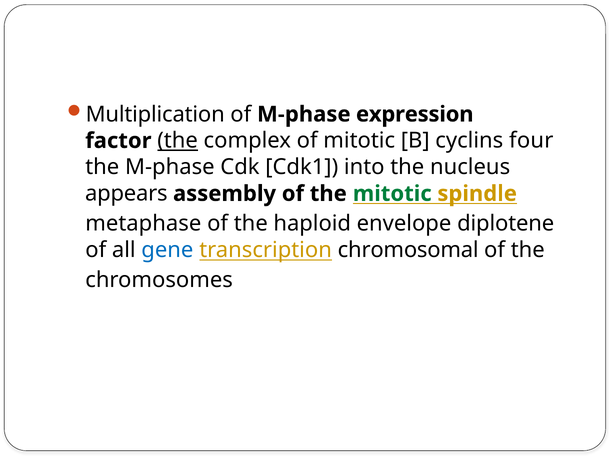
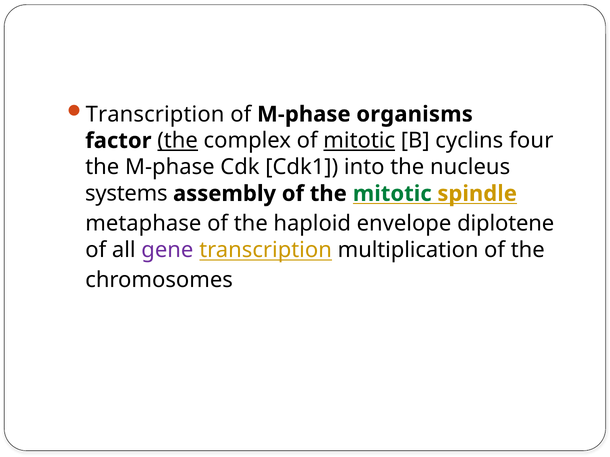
Multiplication at (155, 114): Multiplication -> Transcription
expression: expression -> organisms
mitotic at (359, 141) underline: none -> present
appears: appears -> systems
gene colour: blue -> purple
chromosomal: chromosomal -> multiplication
